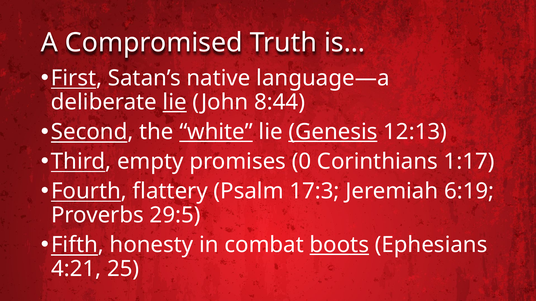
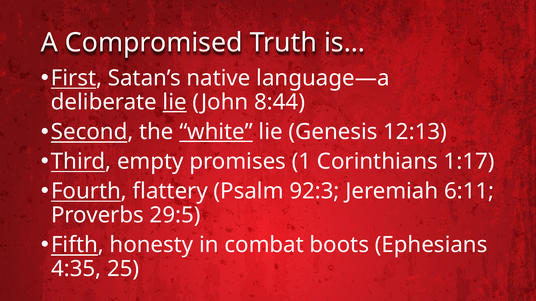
Genesis underline: present -> none
0: 0 -> 1
17:3: 17:3 -> 92:3
6:19: 6:19 -> 6:11
boots underline: present -> none
4:21: 4:21 -> 4:35
